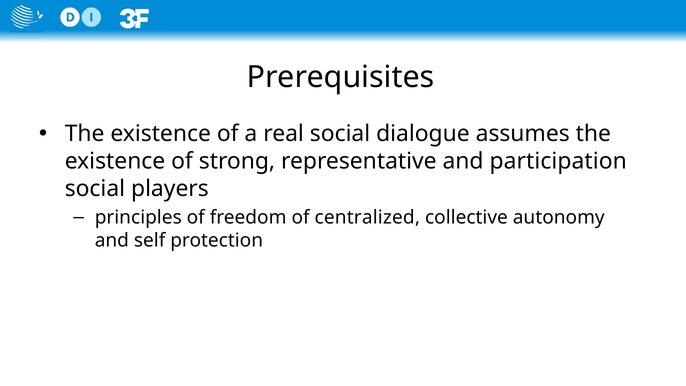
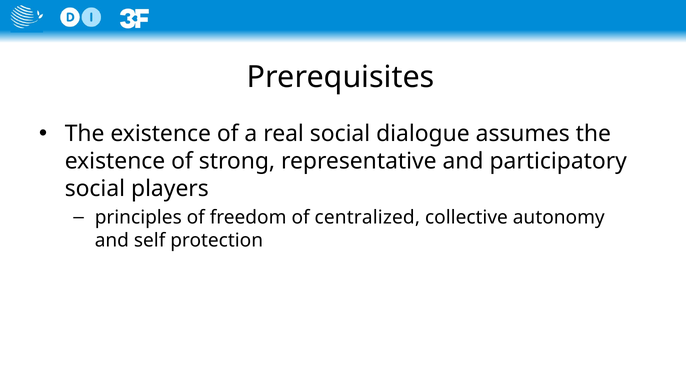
participation: participation -> participatory
